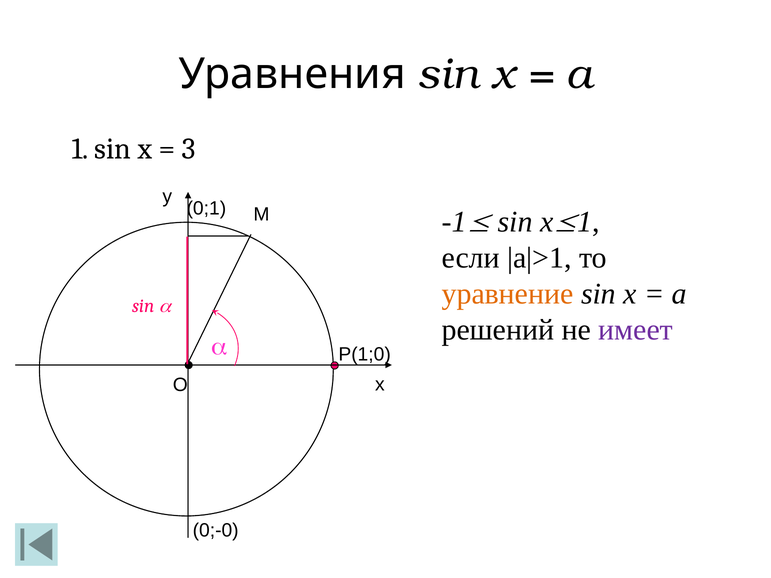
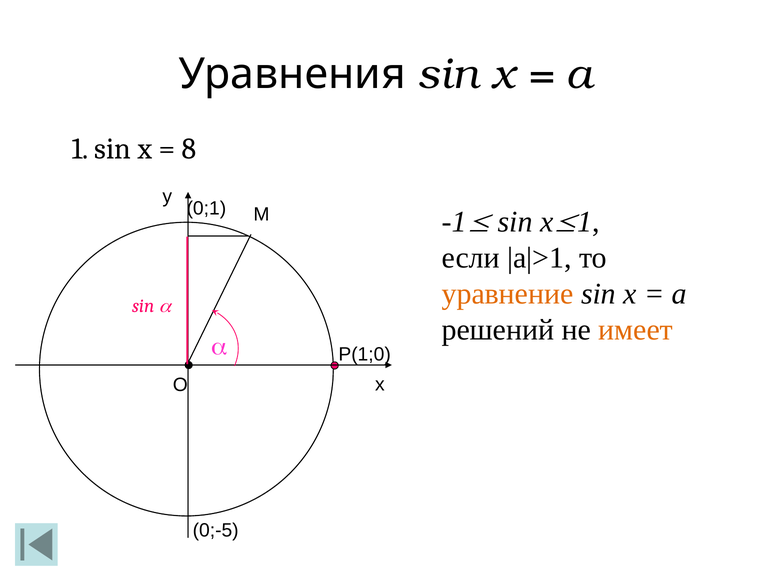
3: 3 -> 8
имеет colour: purple -> orange
0;-0: 0;-0 -> 0;-5
